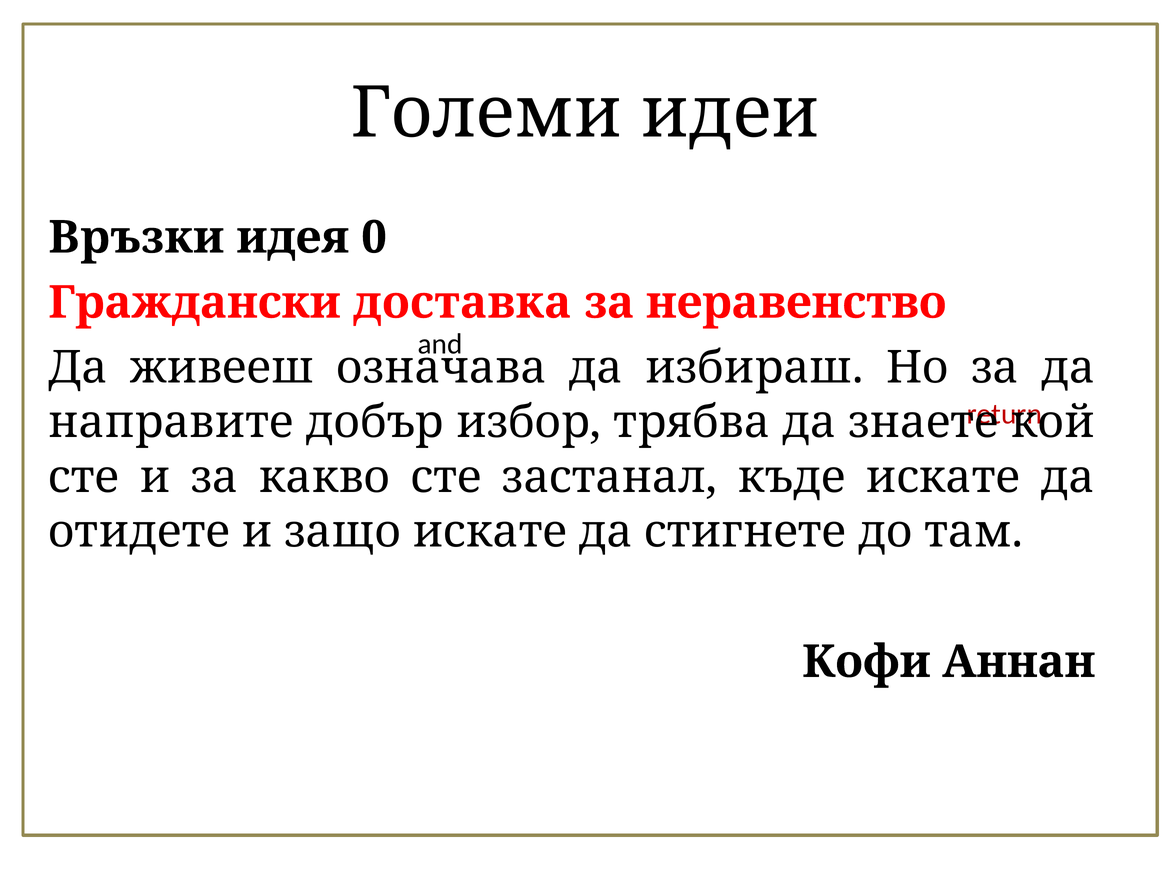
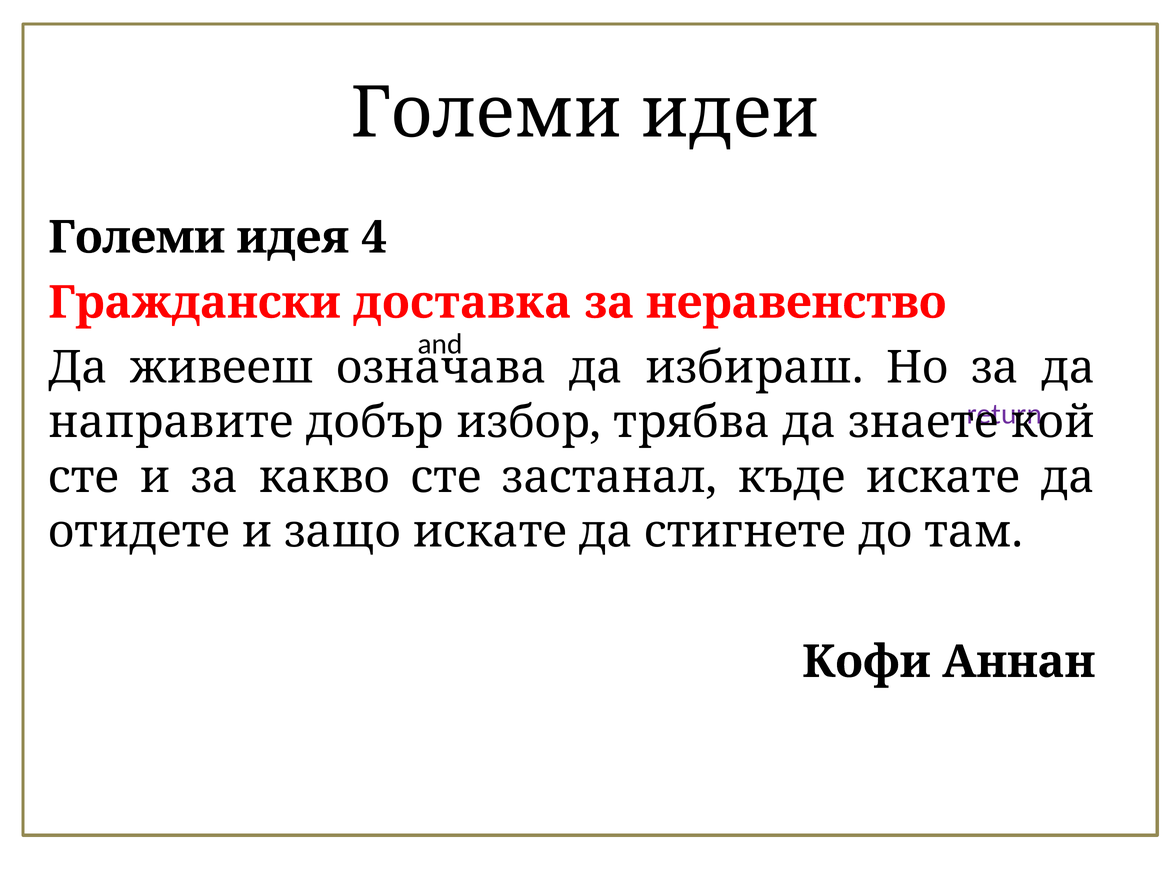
Връзки at (136, 238): Връзки -> Големи
0: 0 -> 4
return colour: red -> purple
